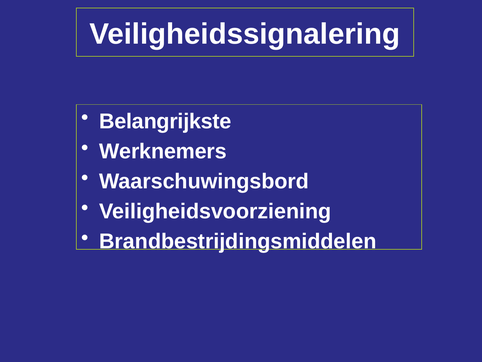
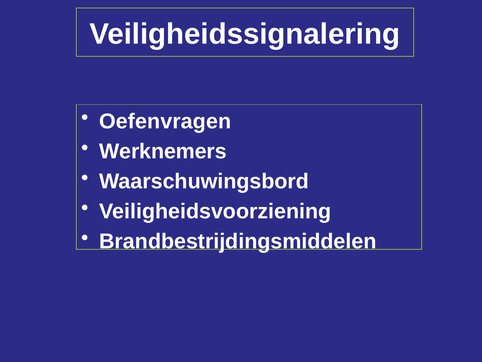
Belangrijkste: Belangrijkste -> Oefenvragen
